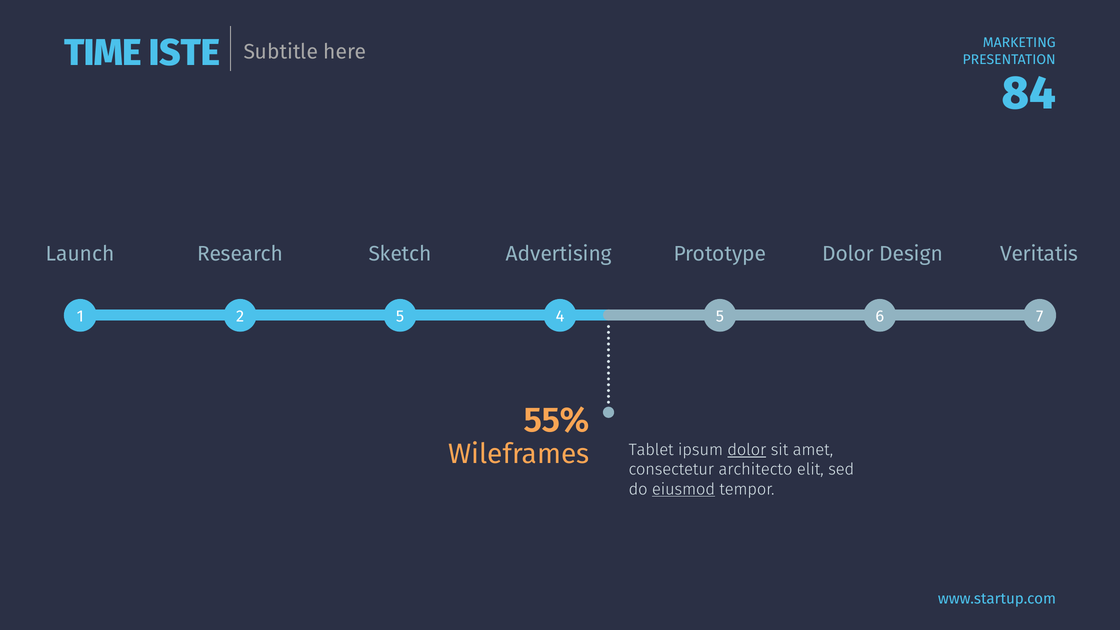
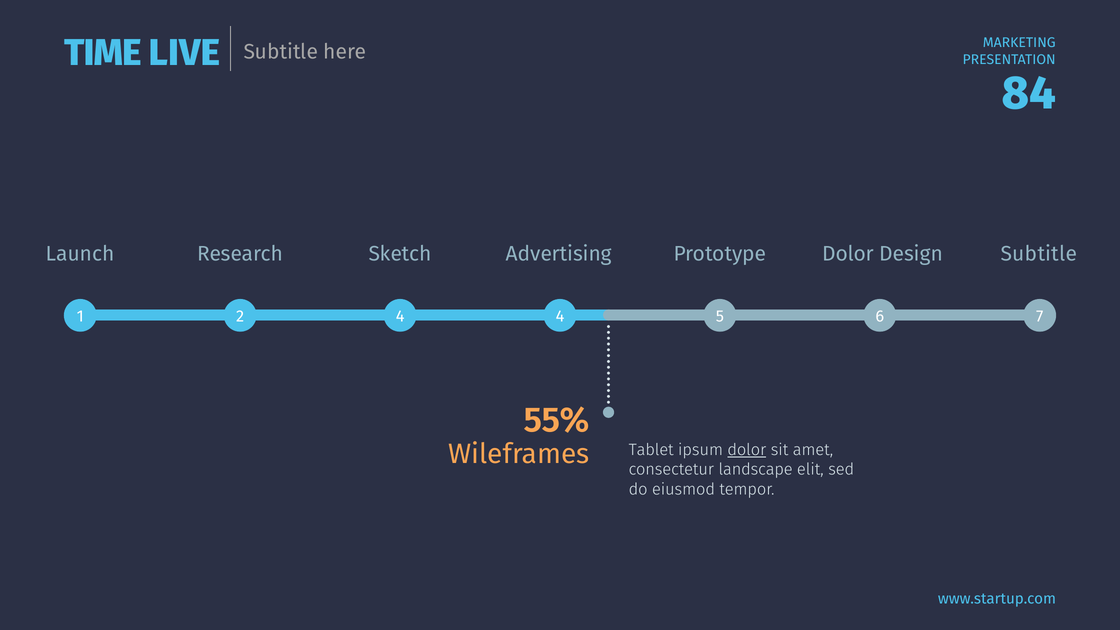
ISTE: ISTE -> LIVE
Veritatis at (1039, 254): Veritatis -> Subtitle
2 5: 5 -> 4
architecto: architecto -> landscape
eiusmod underline: present -> none
